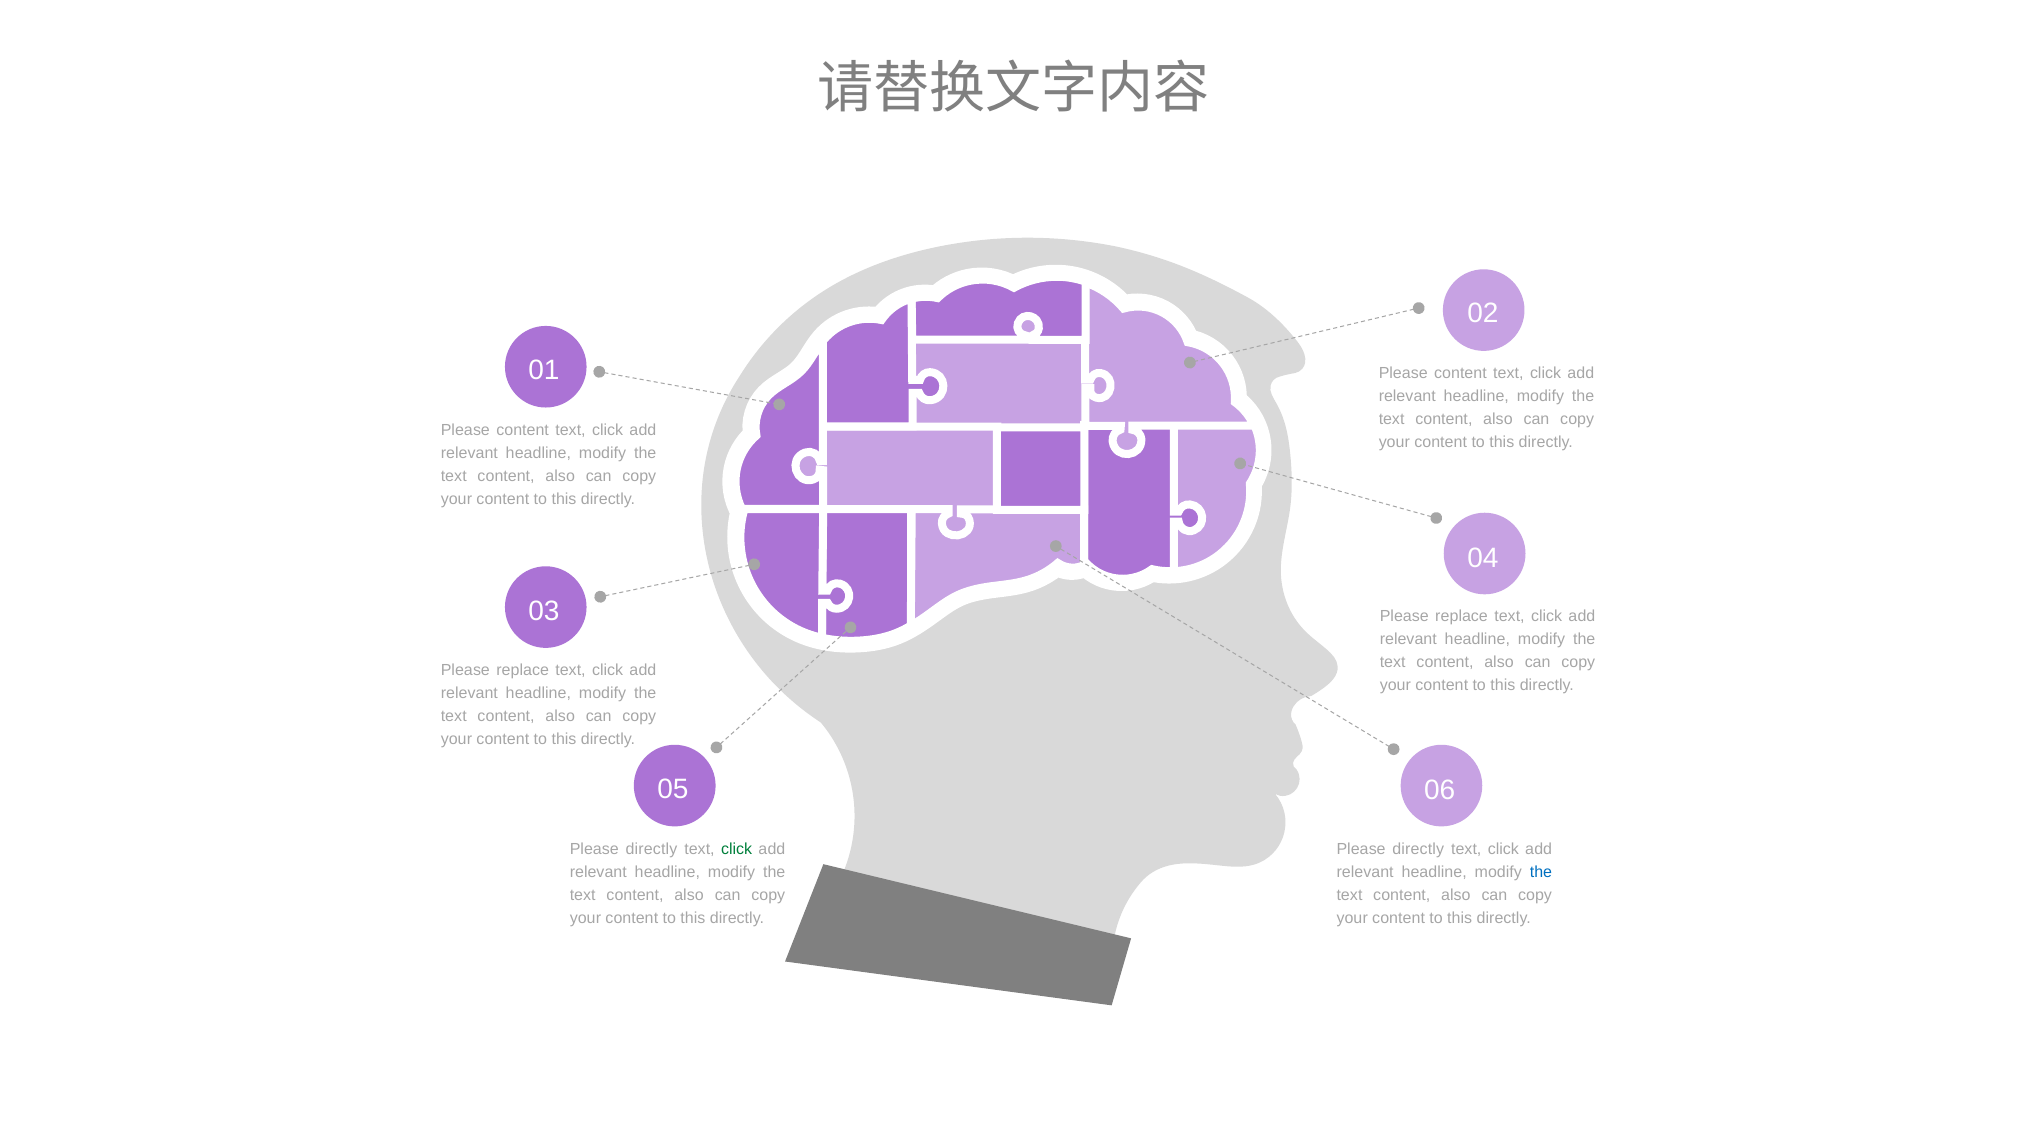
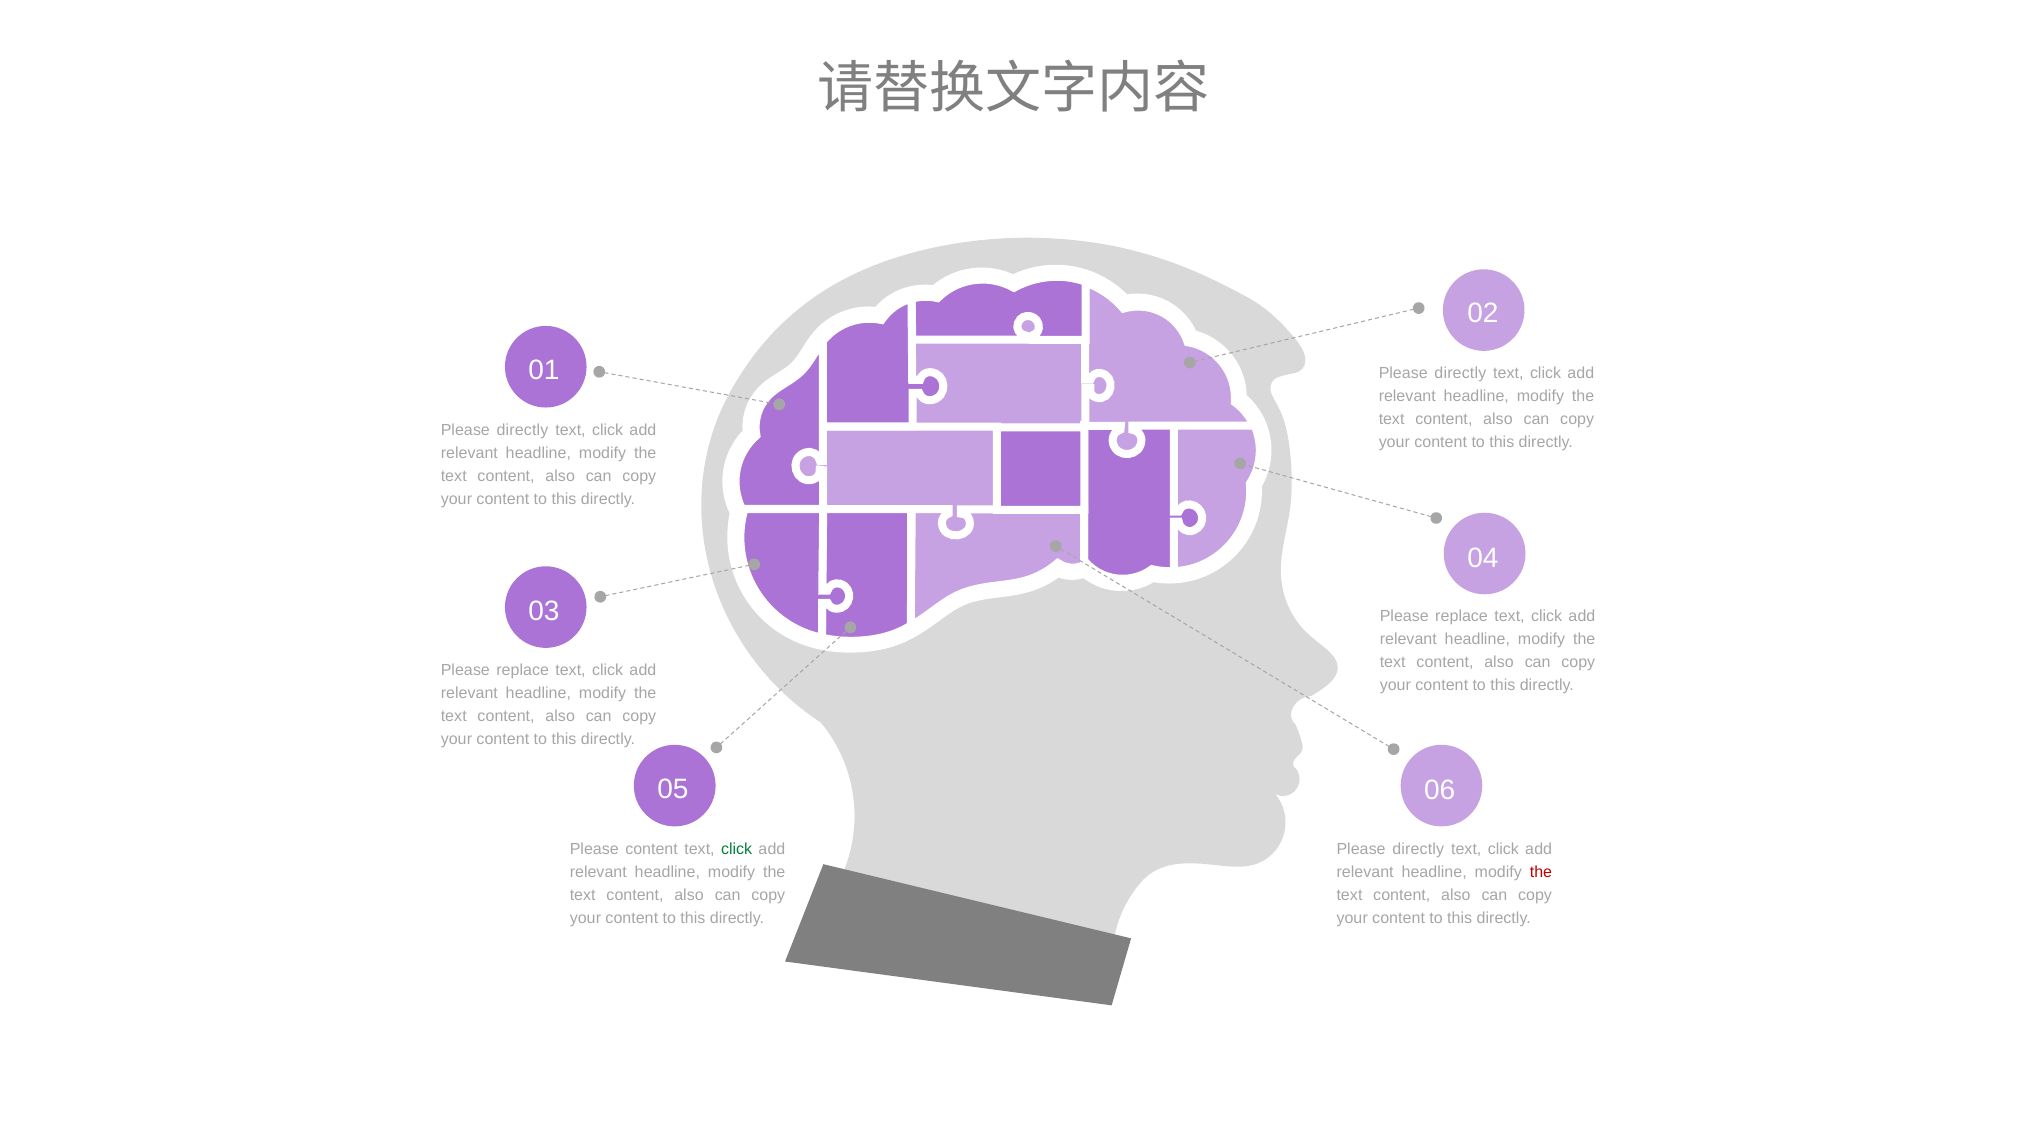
content at (1460, 373): content -> directly
content at (523, 430): content -> directly
directly at (651, 849): directly -> content
the at (1541, 872) colour: blue -> red
